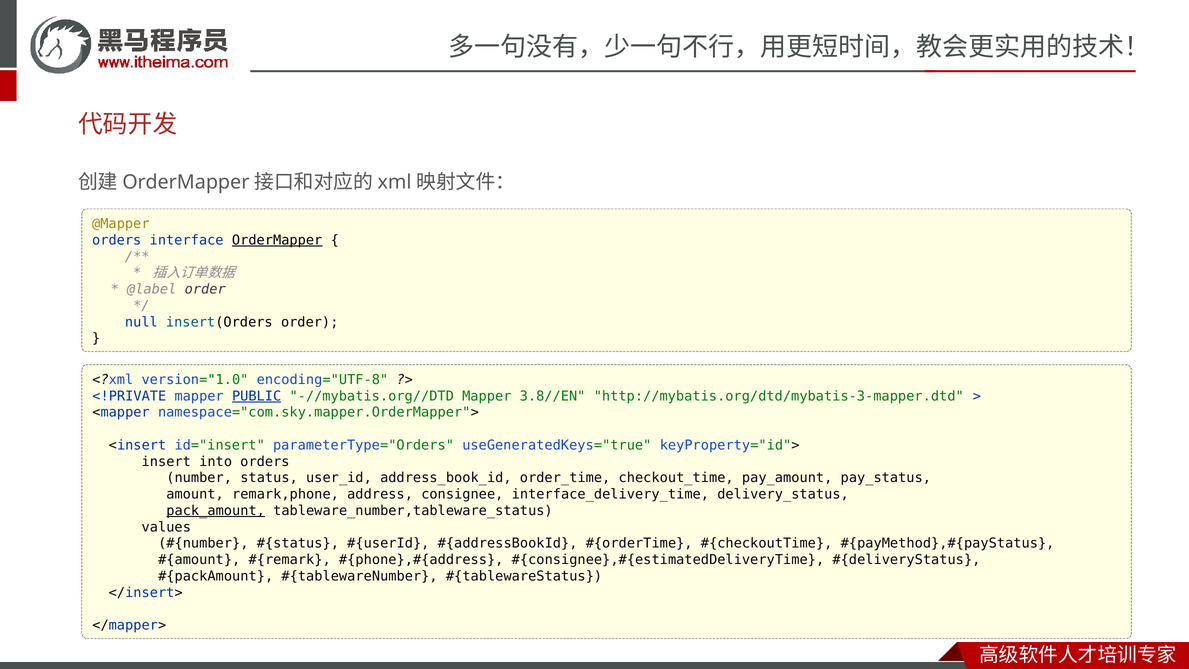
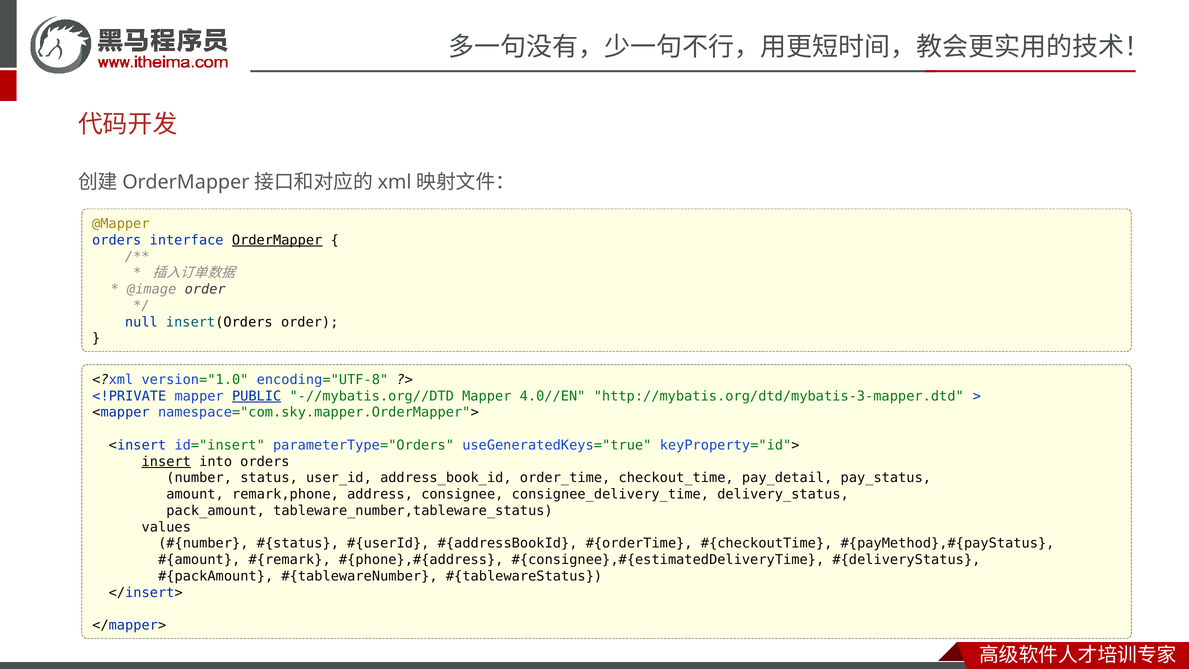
@label: @label -> @image
3.8//EN: 3.8//EN -> 4.0//EN
insert underline: none -> present
pay_amount: pay_amount -> pay_detail
interface_delivery_time: interface_delivery_time -> consignee_delivery_time
pack_amount underline: present -> none
